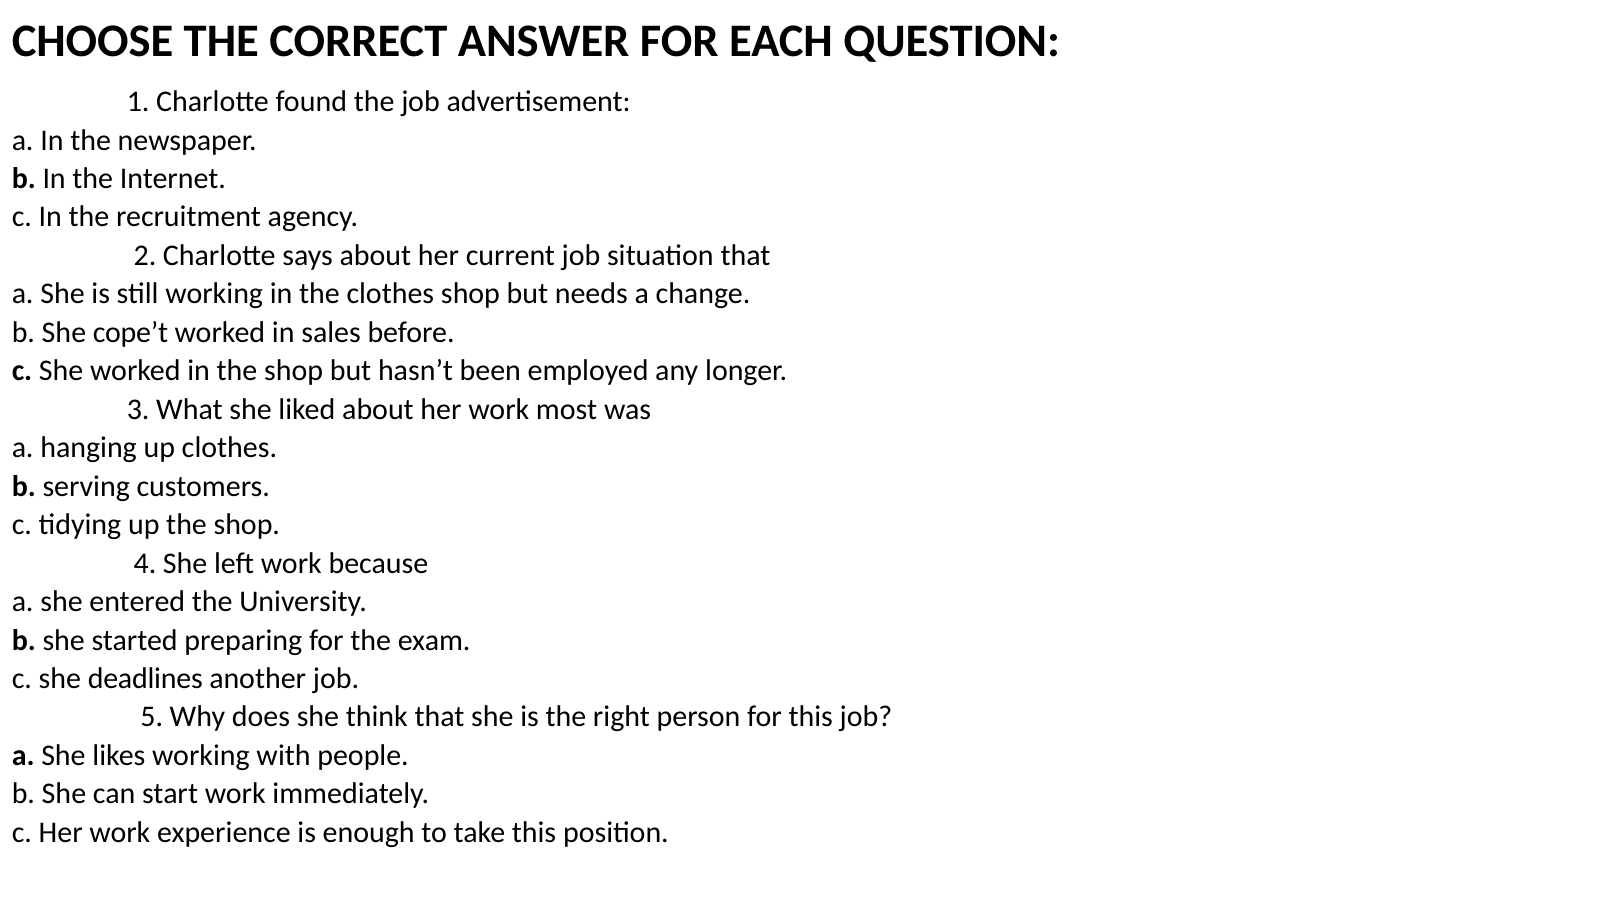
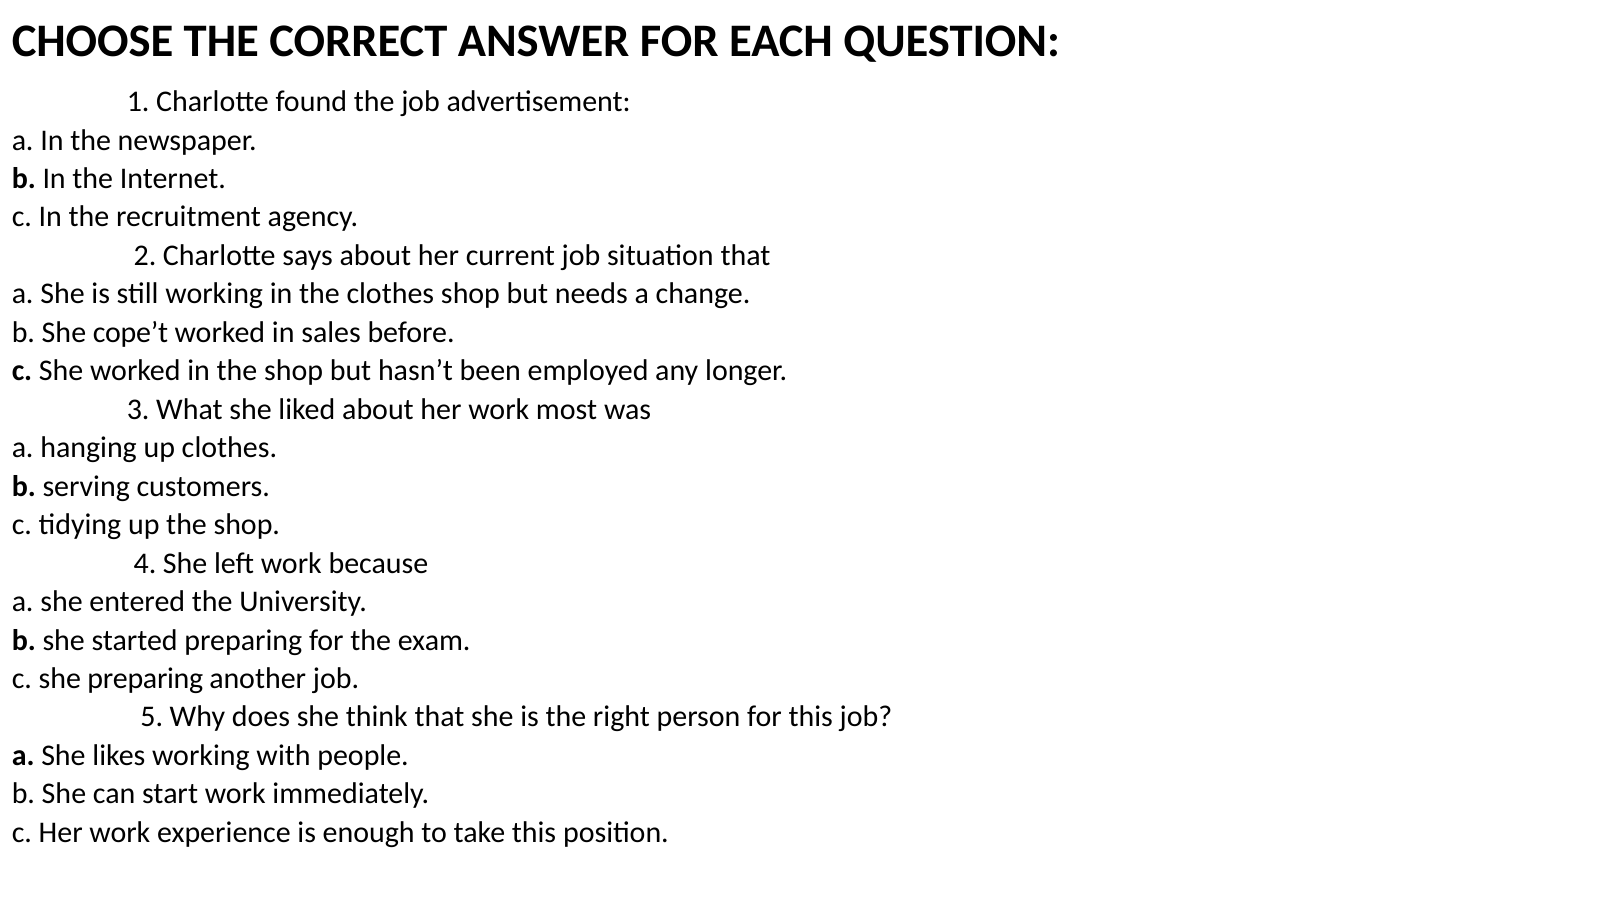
she deadlines: deadlines -> preparing
